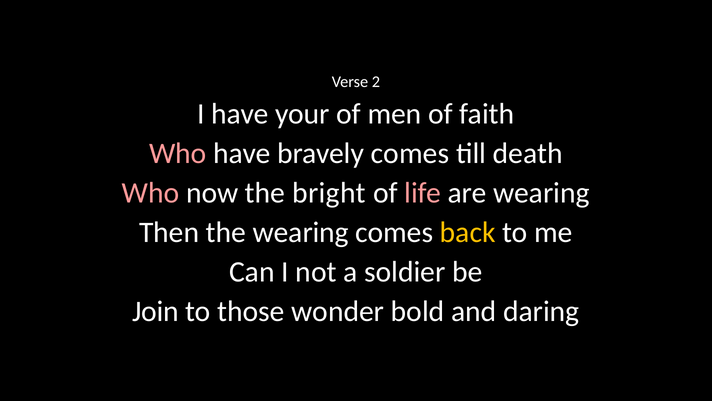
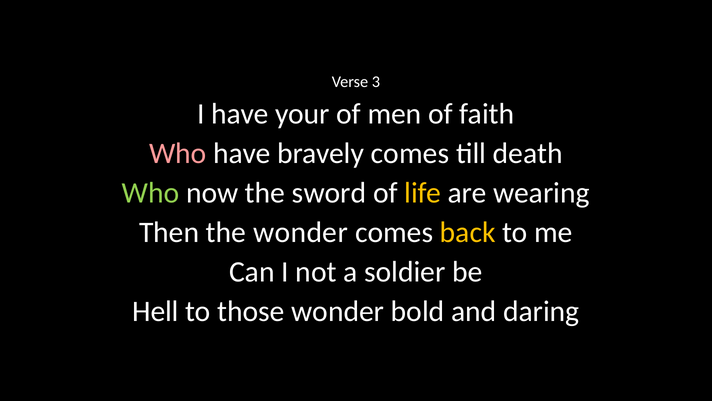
2: 2 -> 3
Who at (151, 193) colour: pink -> light green
bright: bright -> sword
life colour: pink -> yellow
the wearing: wearing -> wonder
Join: Join -> Hell
